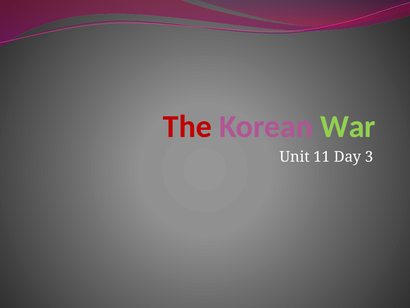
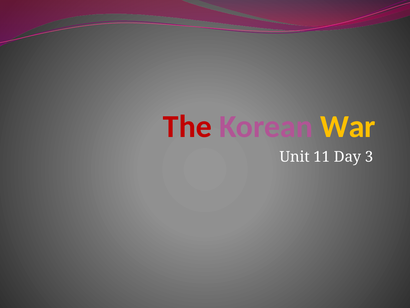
War colour: light green -> yellow
